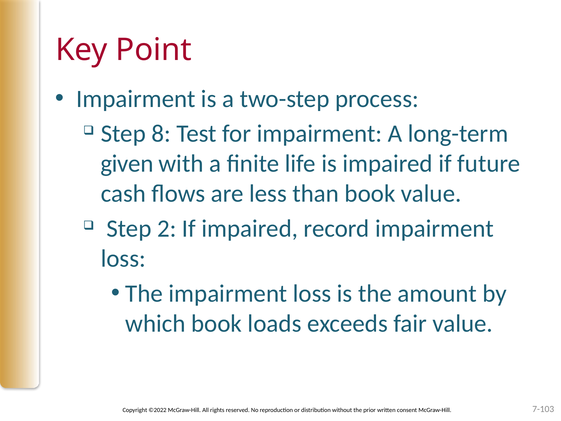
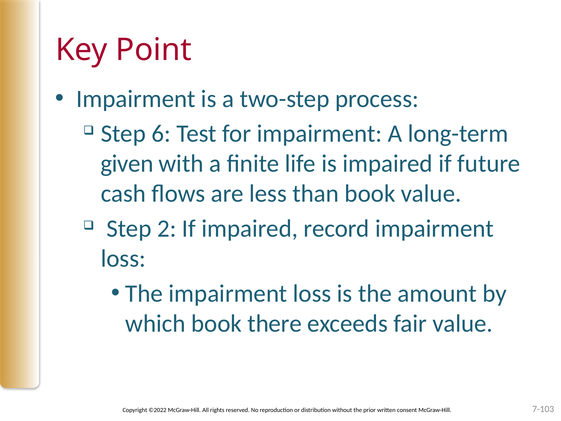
8: 8 -> 6
loads: loads -> there
